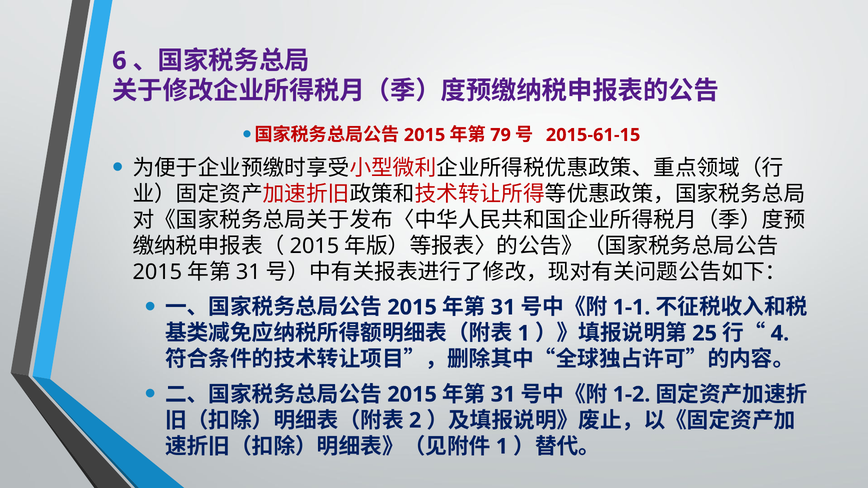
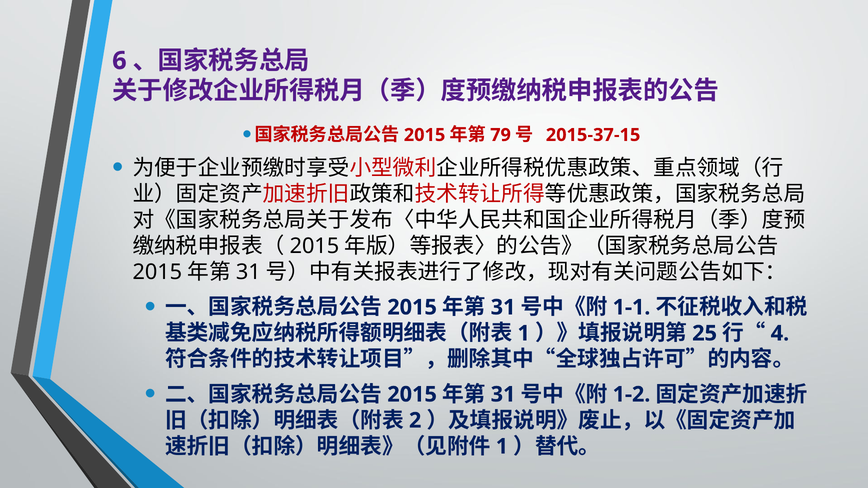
2015-61-15: 2015-61-15 -> 2015-37-15
